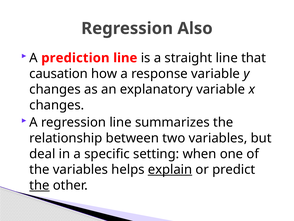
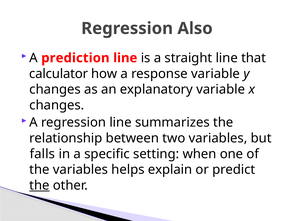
causation: causation -> calculator
deal: deal -> falls
explain underline: present -> none
